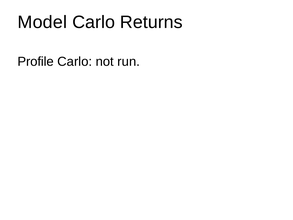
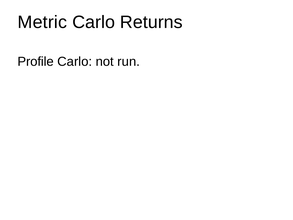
Model: Model -> Metric
